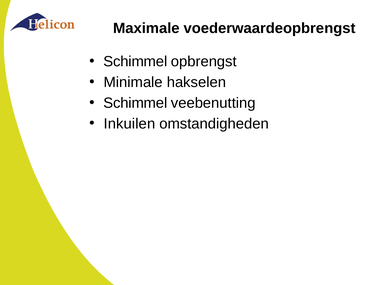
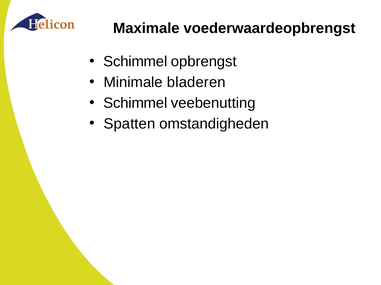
hakselen: hakselen -> bladeren
Inkuilen: Inkuilen -> Spatten
